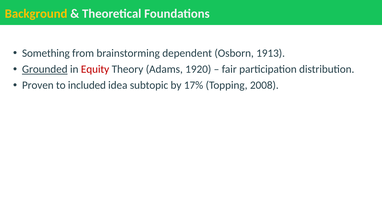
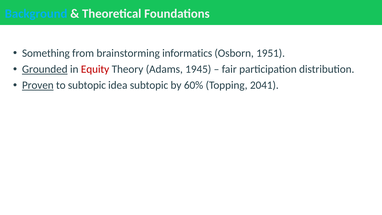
Background colour: yellow -> light blue
dependent: dependent -> informatics
1913: 1913 -> 1951
1920: 1920 -> 1945
Proven underline: none -> present
to included: included -> subtopic
17%: 17% -> 60%
2008: 2008 -> 2041
